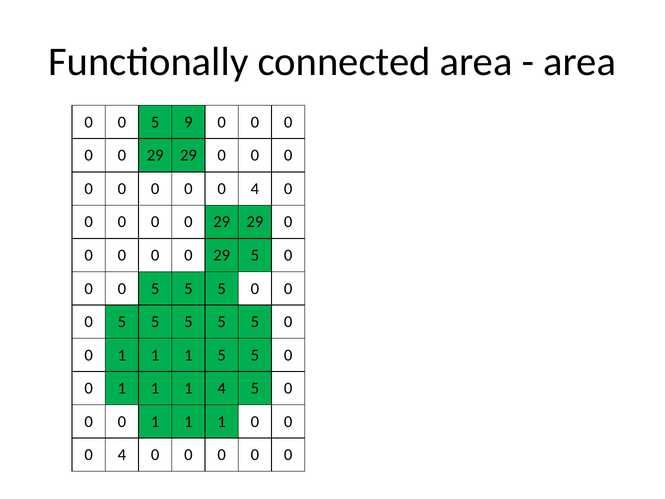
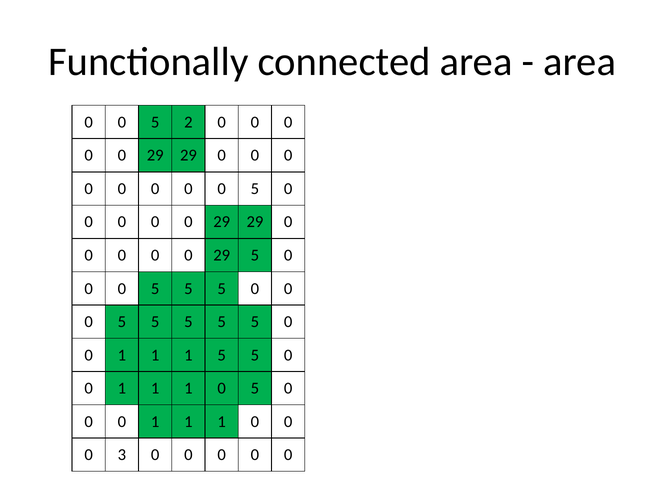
9: 9 -> 2
4 at (255, 189): 4 -> 5
4 at (222, 388): 4 -> 0
4 at (122, 455): 4 -> 3
